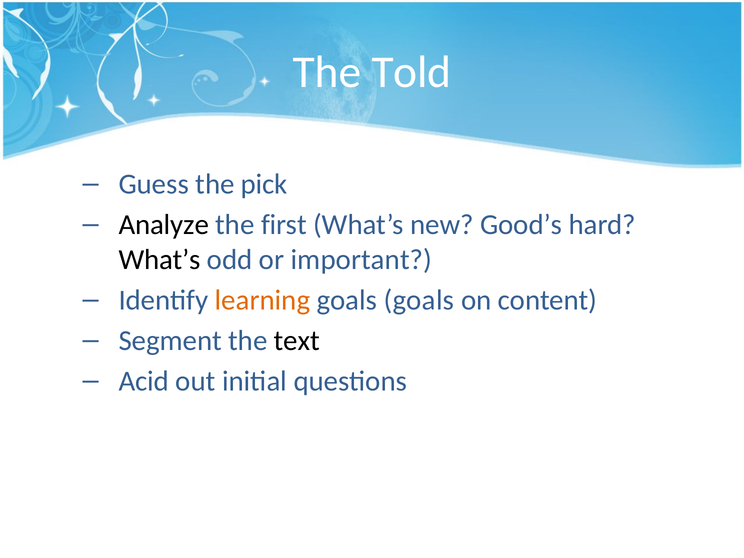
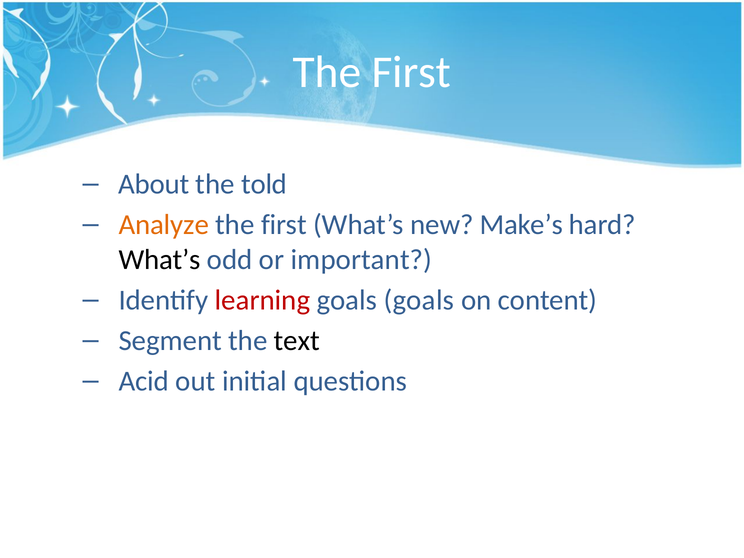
Told at (411, 72): Told -> First
Guess: Guess -> About
pick: pick -> told
Analyze colour: black -> orange
Good’s: Good’s -> Make’s
learning colour: orange -> red
